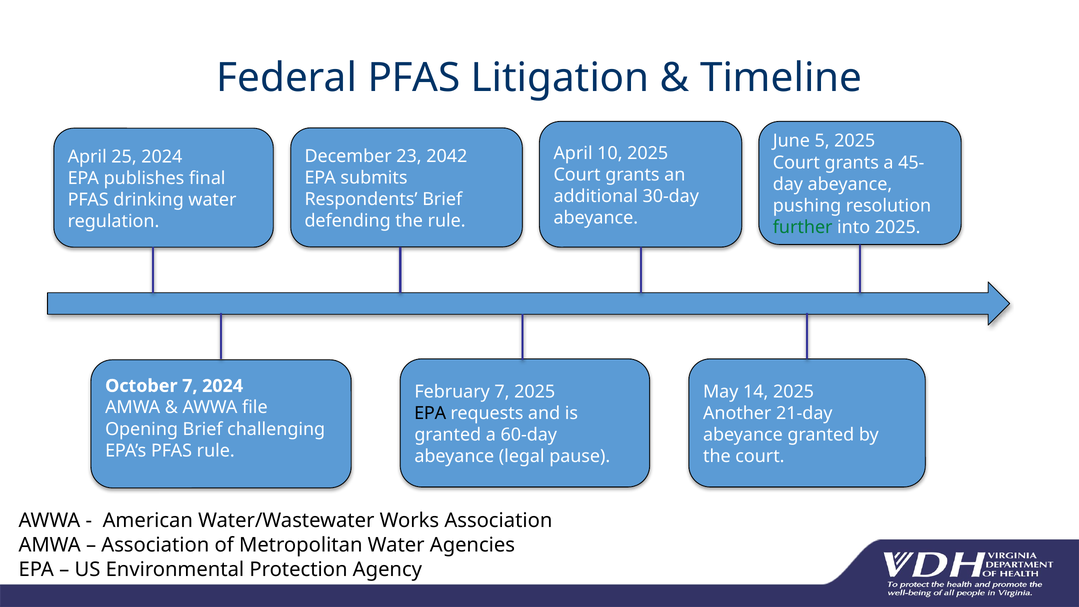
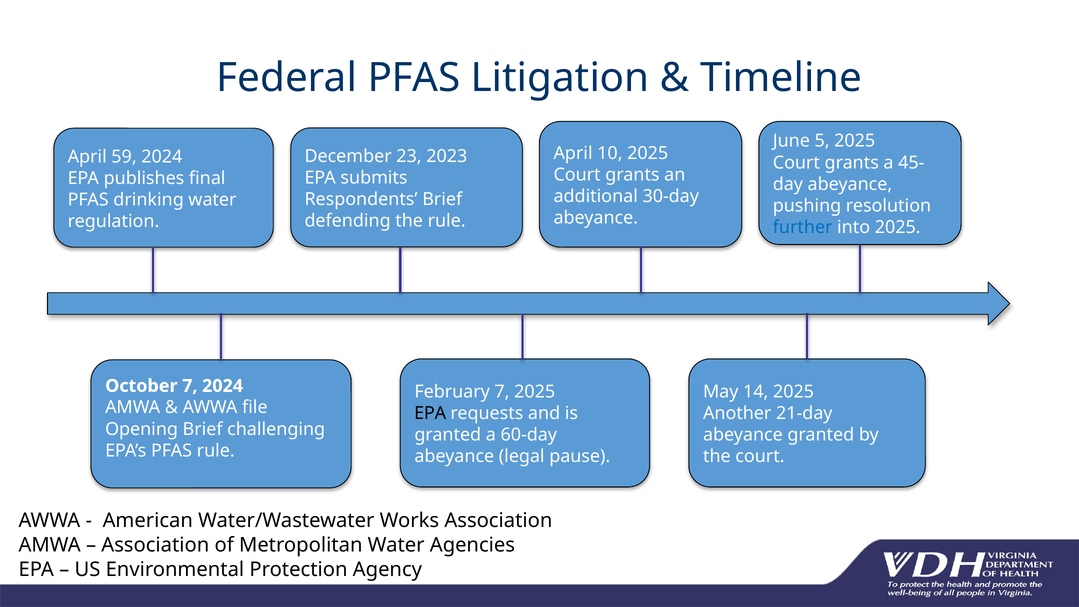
2042: 2042 -> 2023
25: 25 -> 59
further colour: green -> blue
